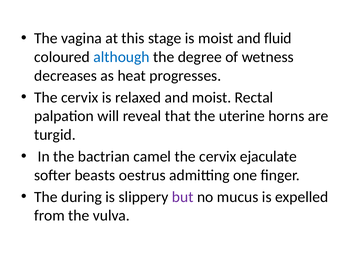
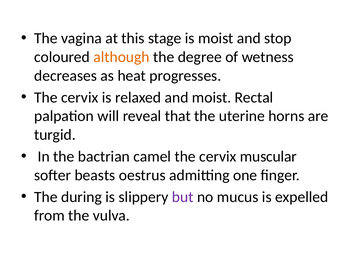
fluid: fluid -> stop
although colour: blue -> orange
ejaculate: ejaculate -> muscular
